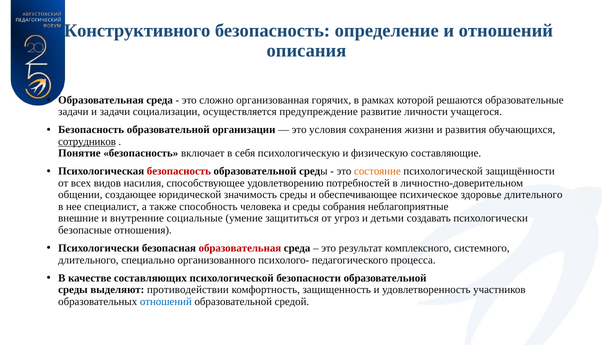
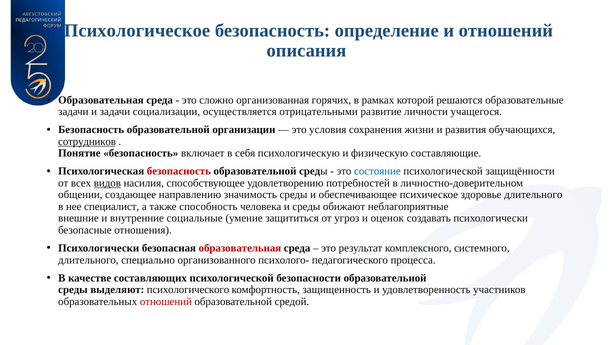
Конструктивного: Конструктивного -> Психологическое
предупреждение: предупреждение -> отрицательными
состояние colour: orange -> blue
видов underline: none -> present
юридической: юридической -> направлению
собрания: собрания -> обижают
детьми: детьми -> оценок
противодействии: противодействии -> психологического
отношений at (166, 301) colour: blue -> red
